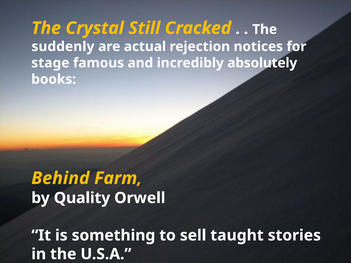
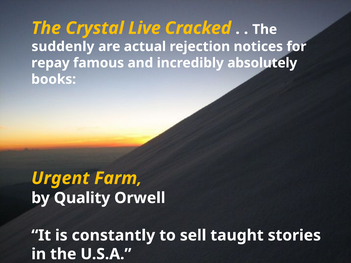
Still: Still -> Live
stage: stage -> repay
Behind: Behind -> Urgent
something: something -> constantly
